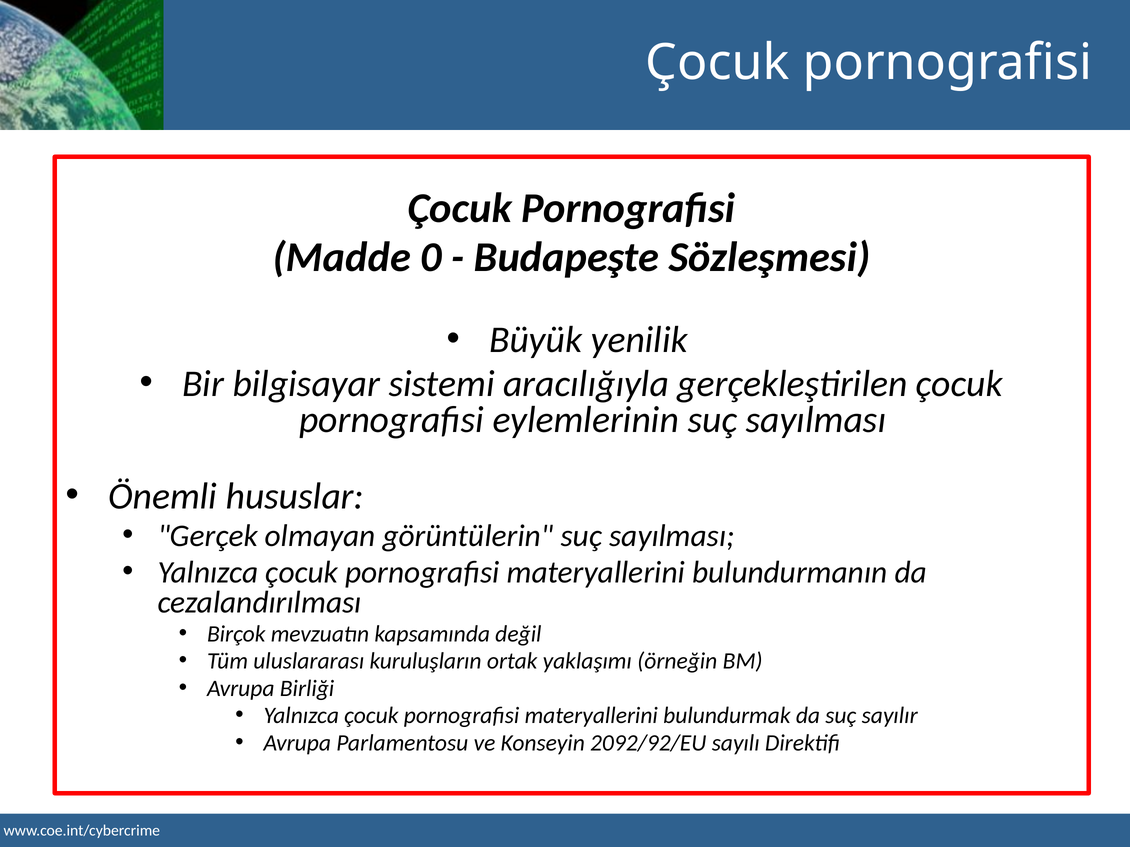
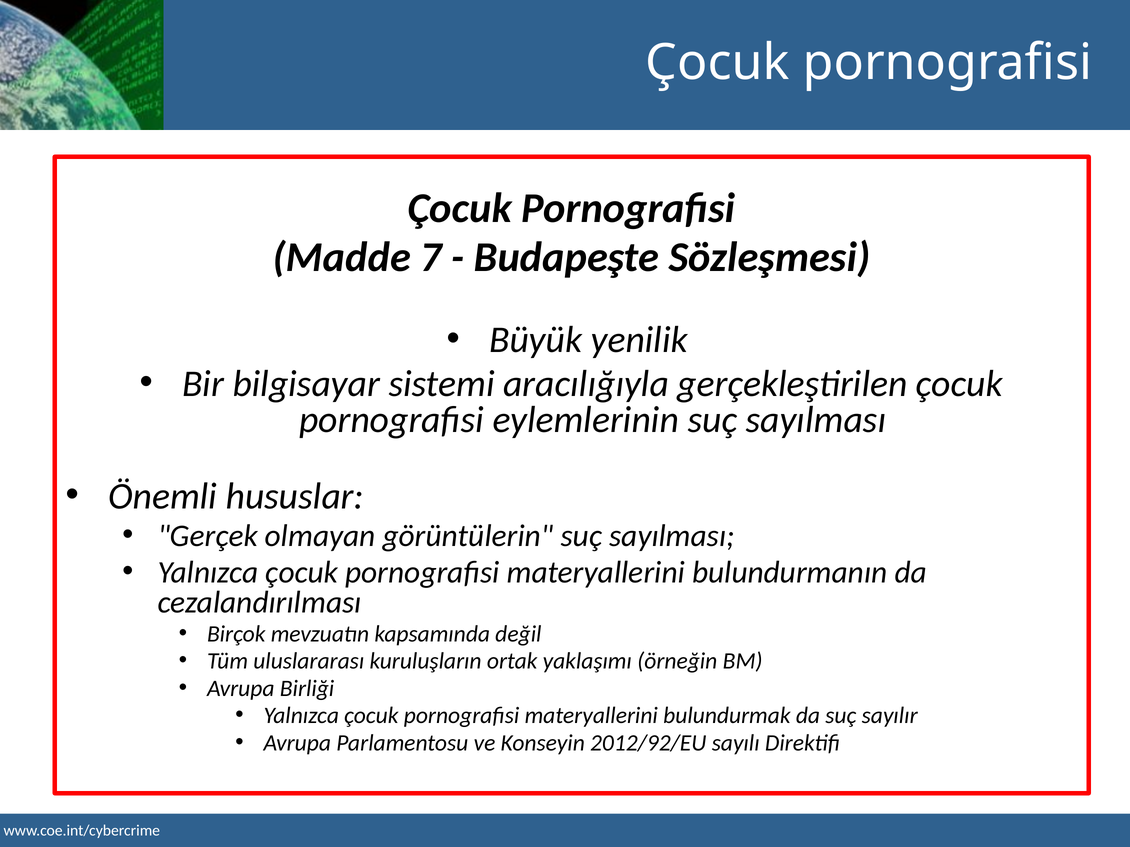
0: 0 -> 7
2092/92/EU: 2092/92/EU -> 2012/92/EU
